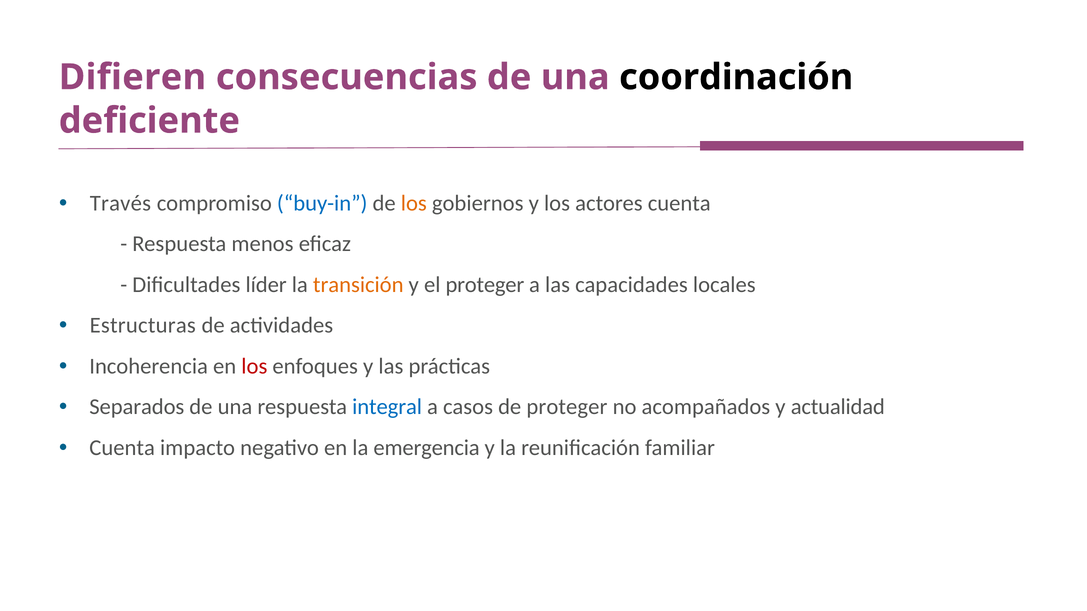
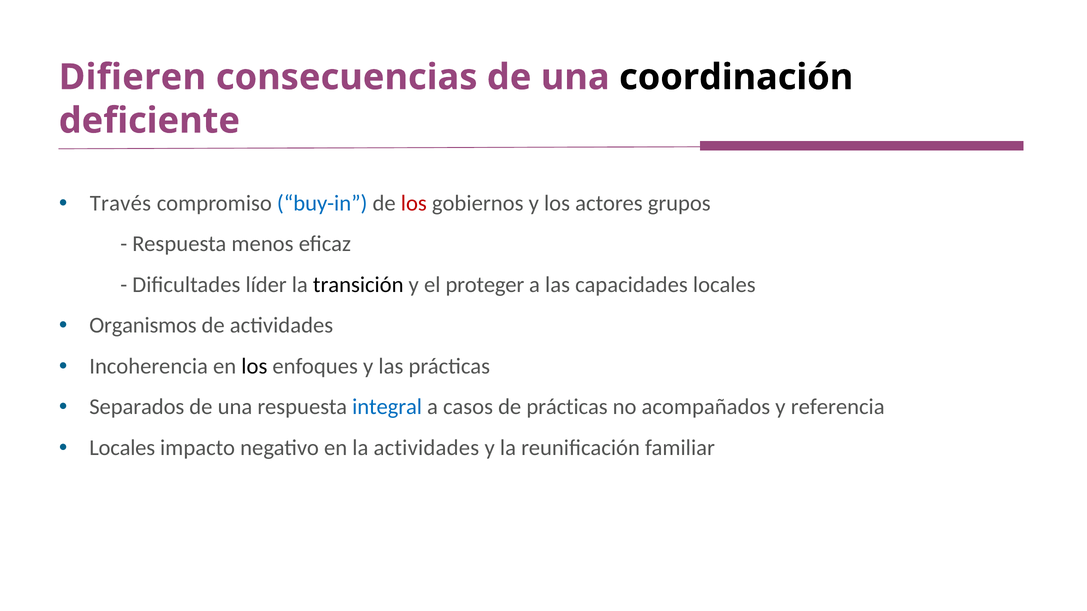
los at (414, 203) colour: orange -> red
actores cuenta: cuenta -> grupos
transición colour: orange -> black
Estructuras: Estructuras -> Organismos
los at (254, 366) colour: red -> black
de proteger: proteger -> prácticas
actualidad: actualidad -> referencia
Cuenta at (122, 448): Cuenta -> Locales
la emergencia: emergencia -> actividades
